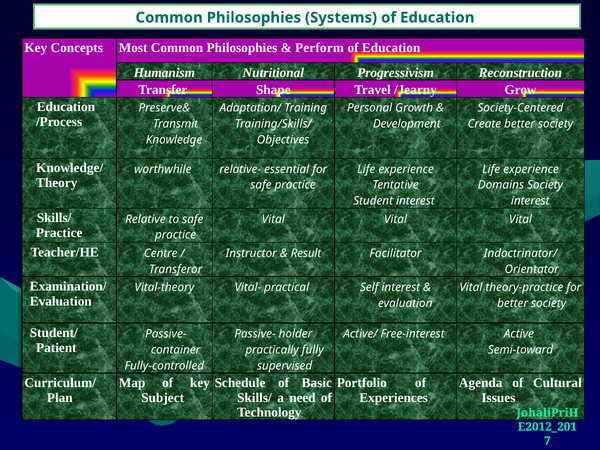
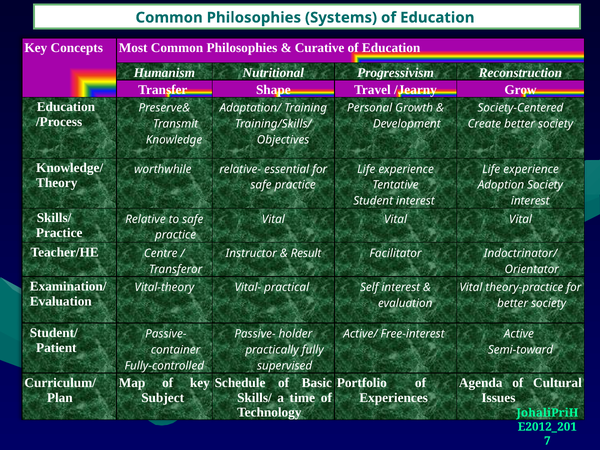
Perform: Perform -> Curative
Domains: Domains -> Adoption
need: need -> time
